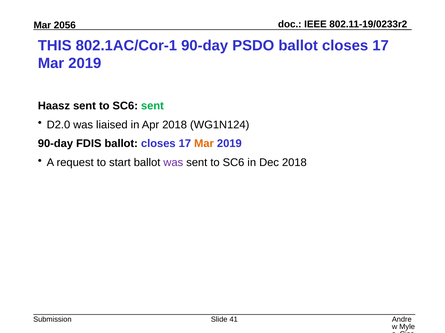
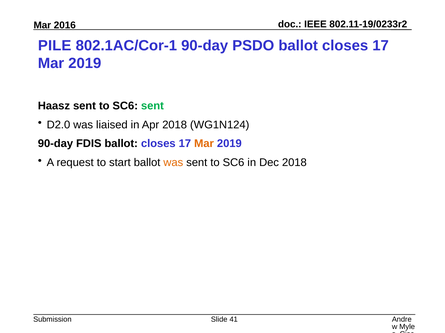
2056: 2056 -> 2016
THIS: THIS -> PILE
was at (173, 163) colour: purple -> orange
